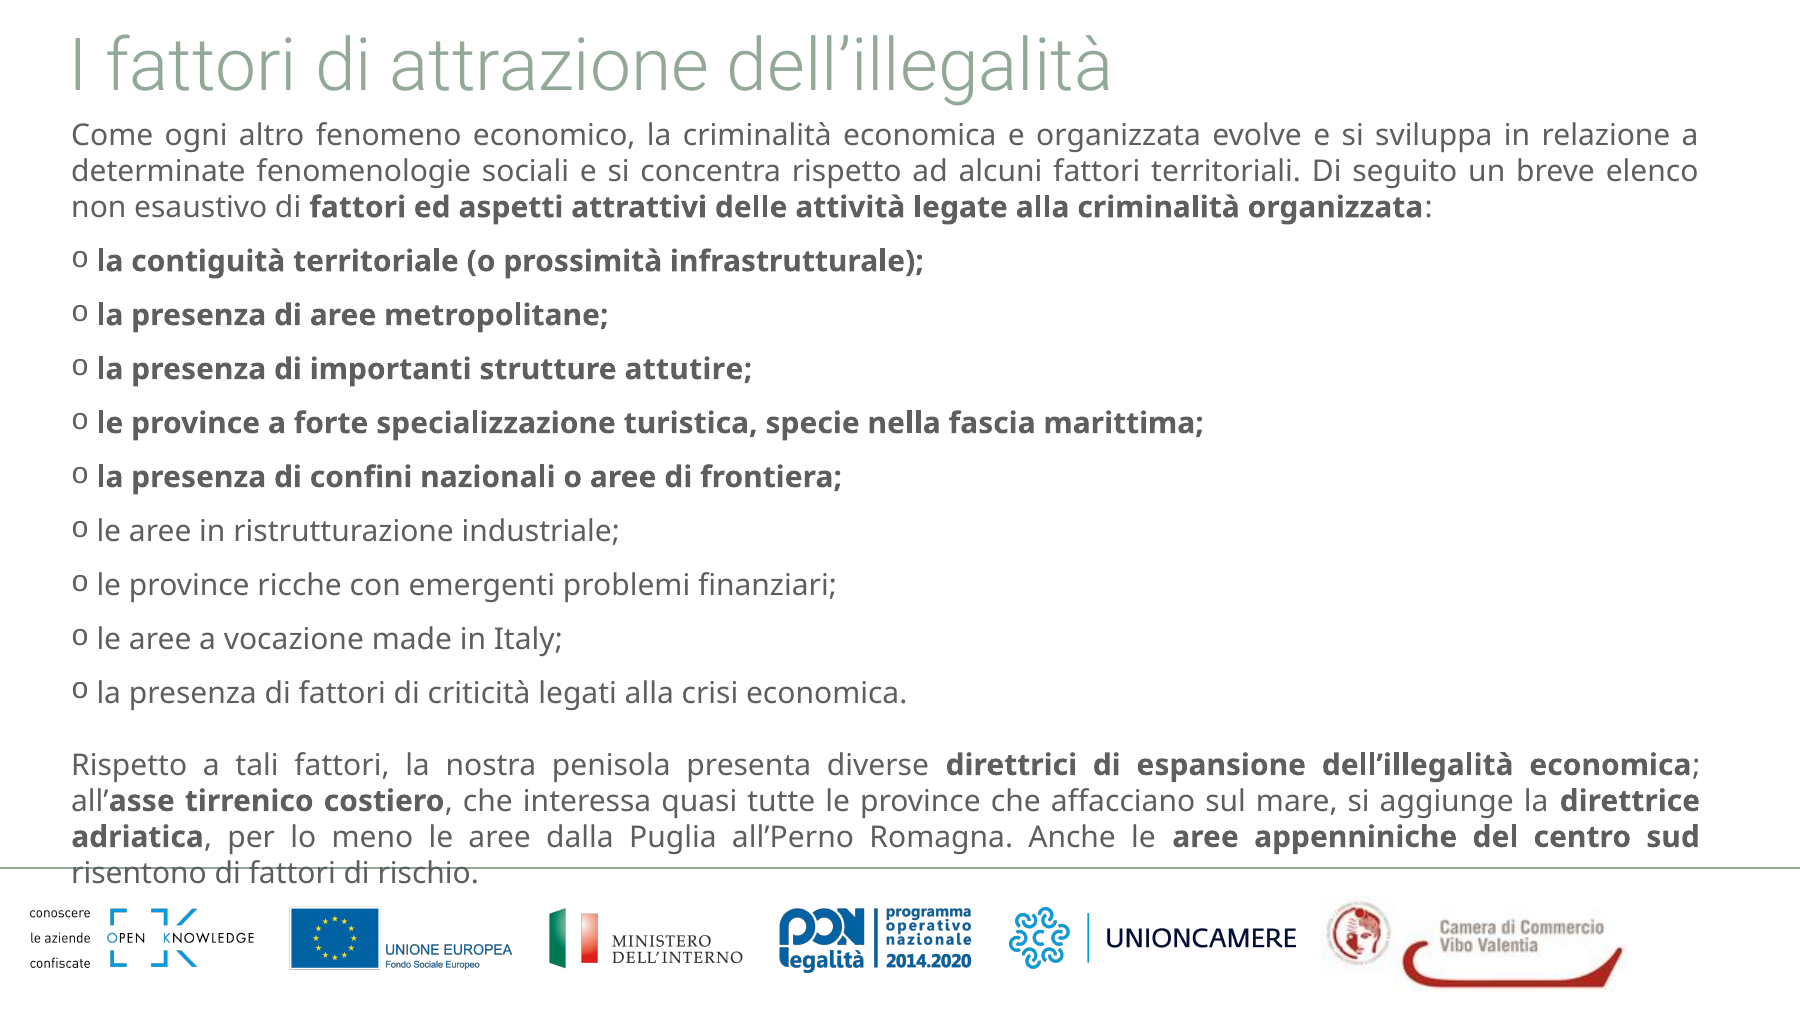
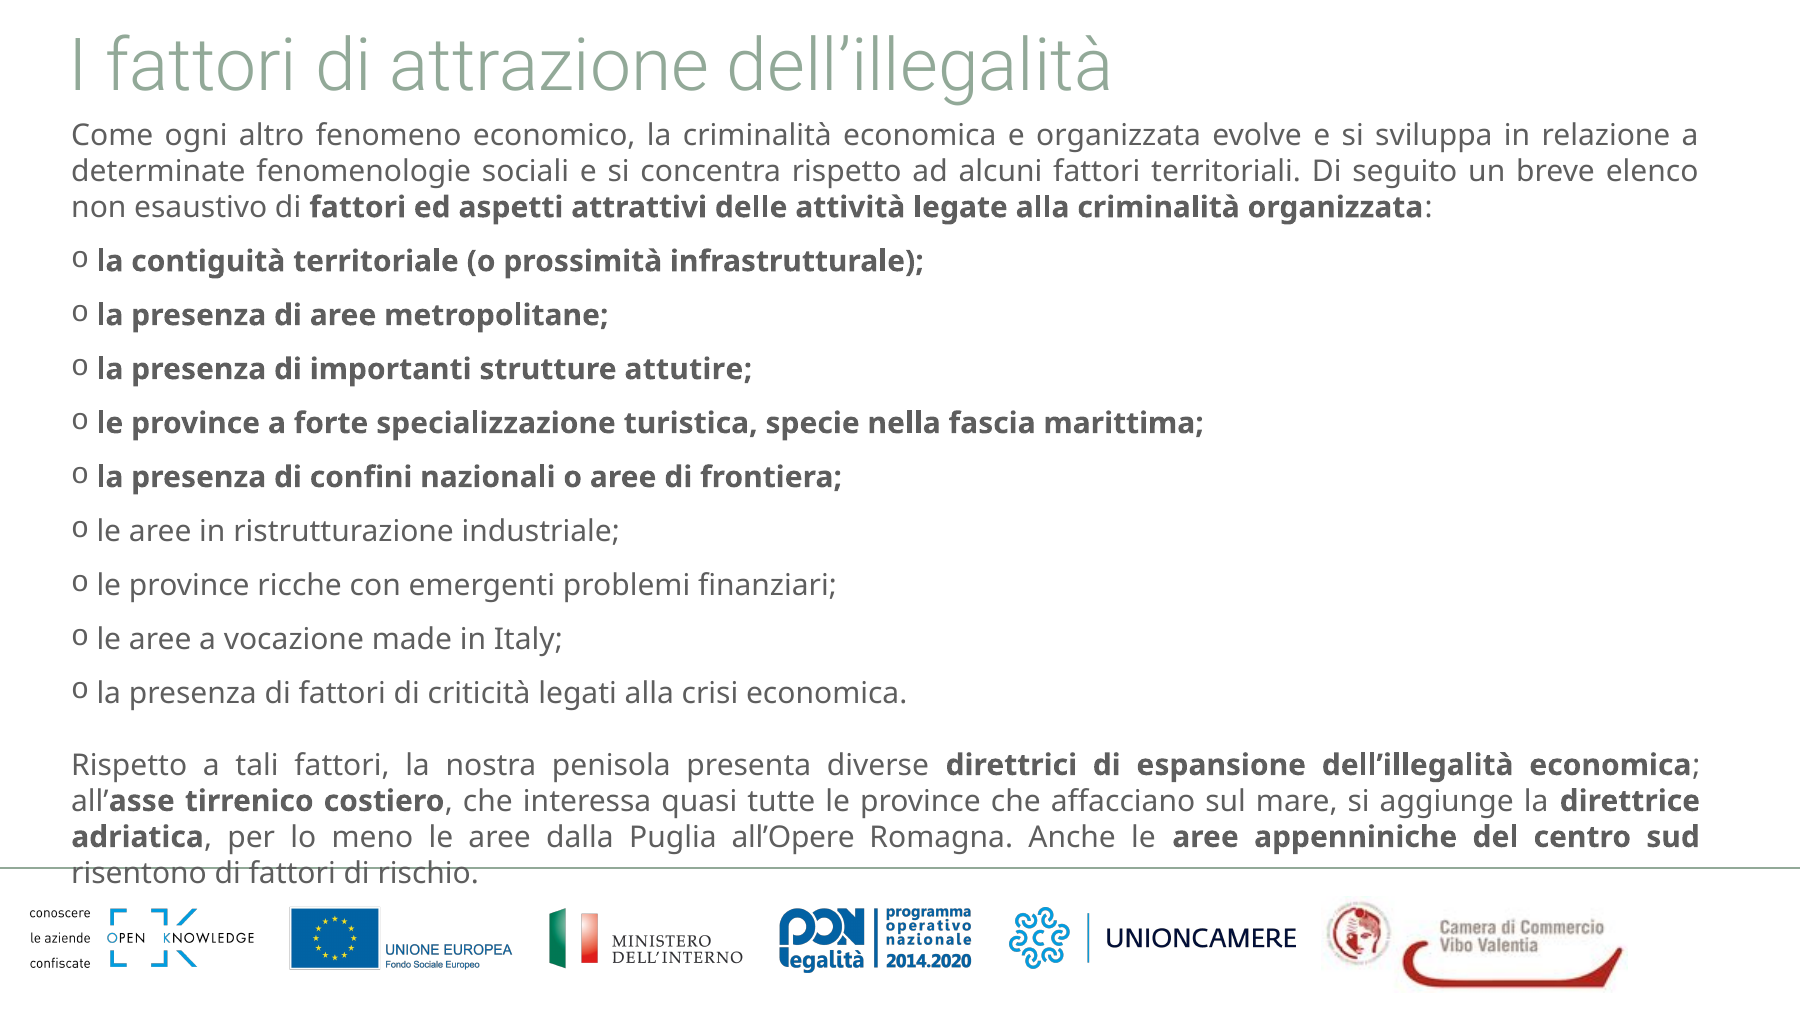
all’Perno: all’Perno -> all’Opere
